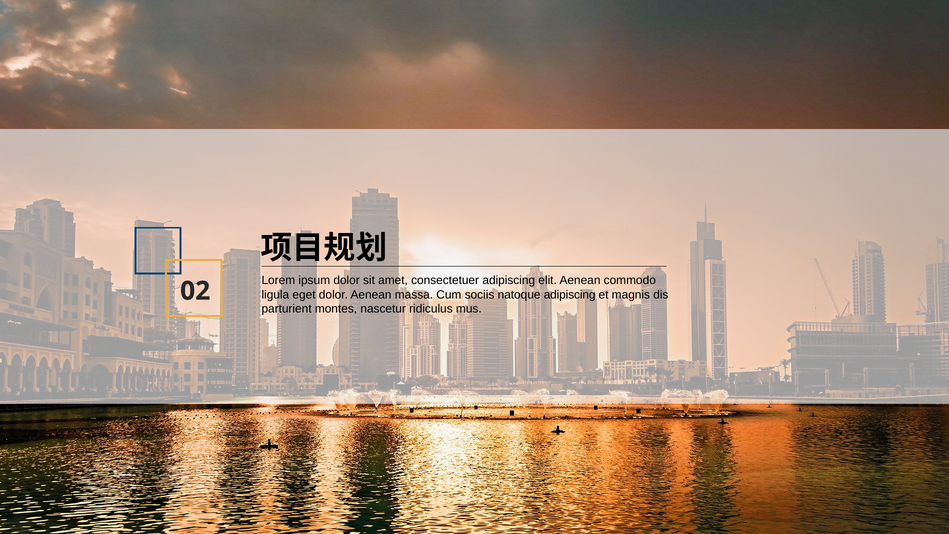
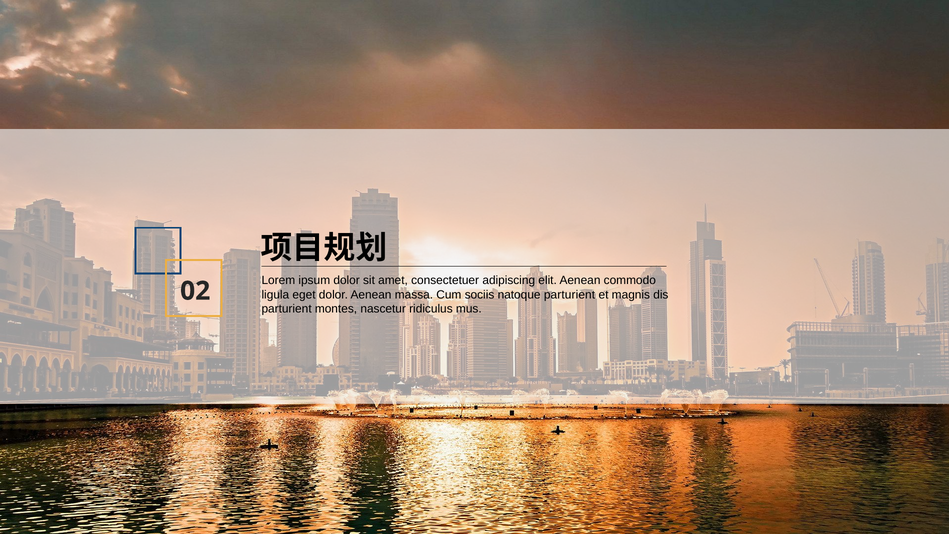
natoque adipiscing: adipiscing -> parturient
